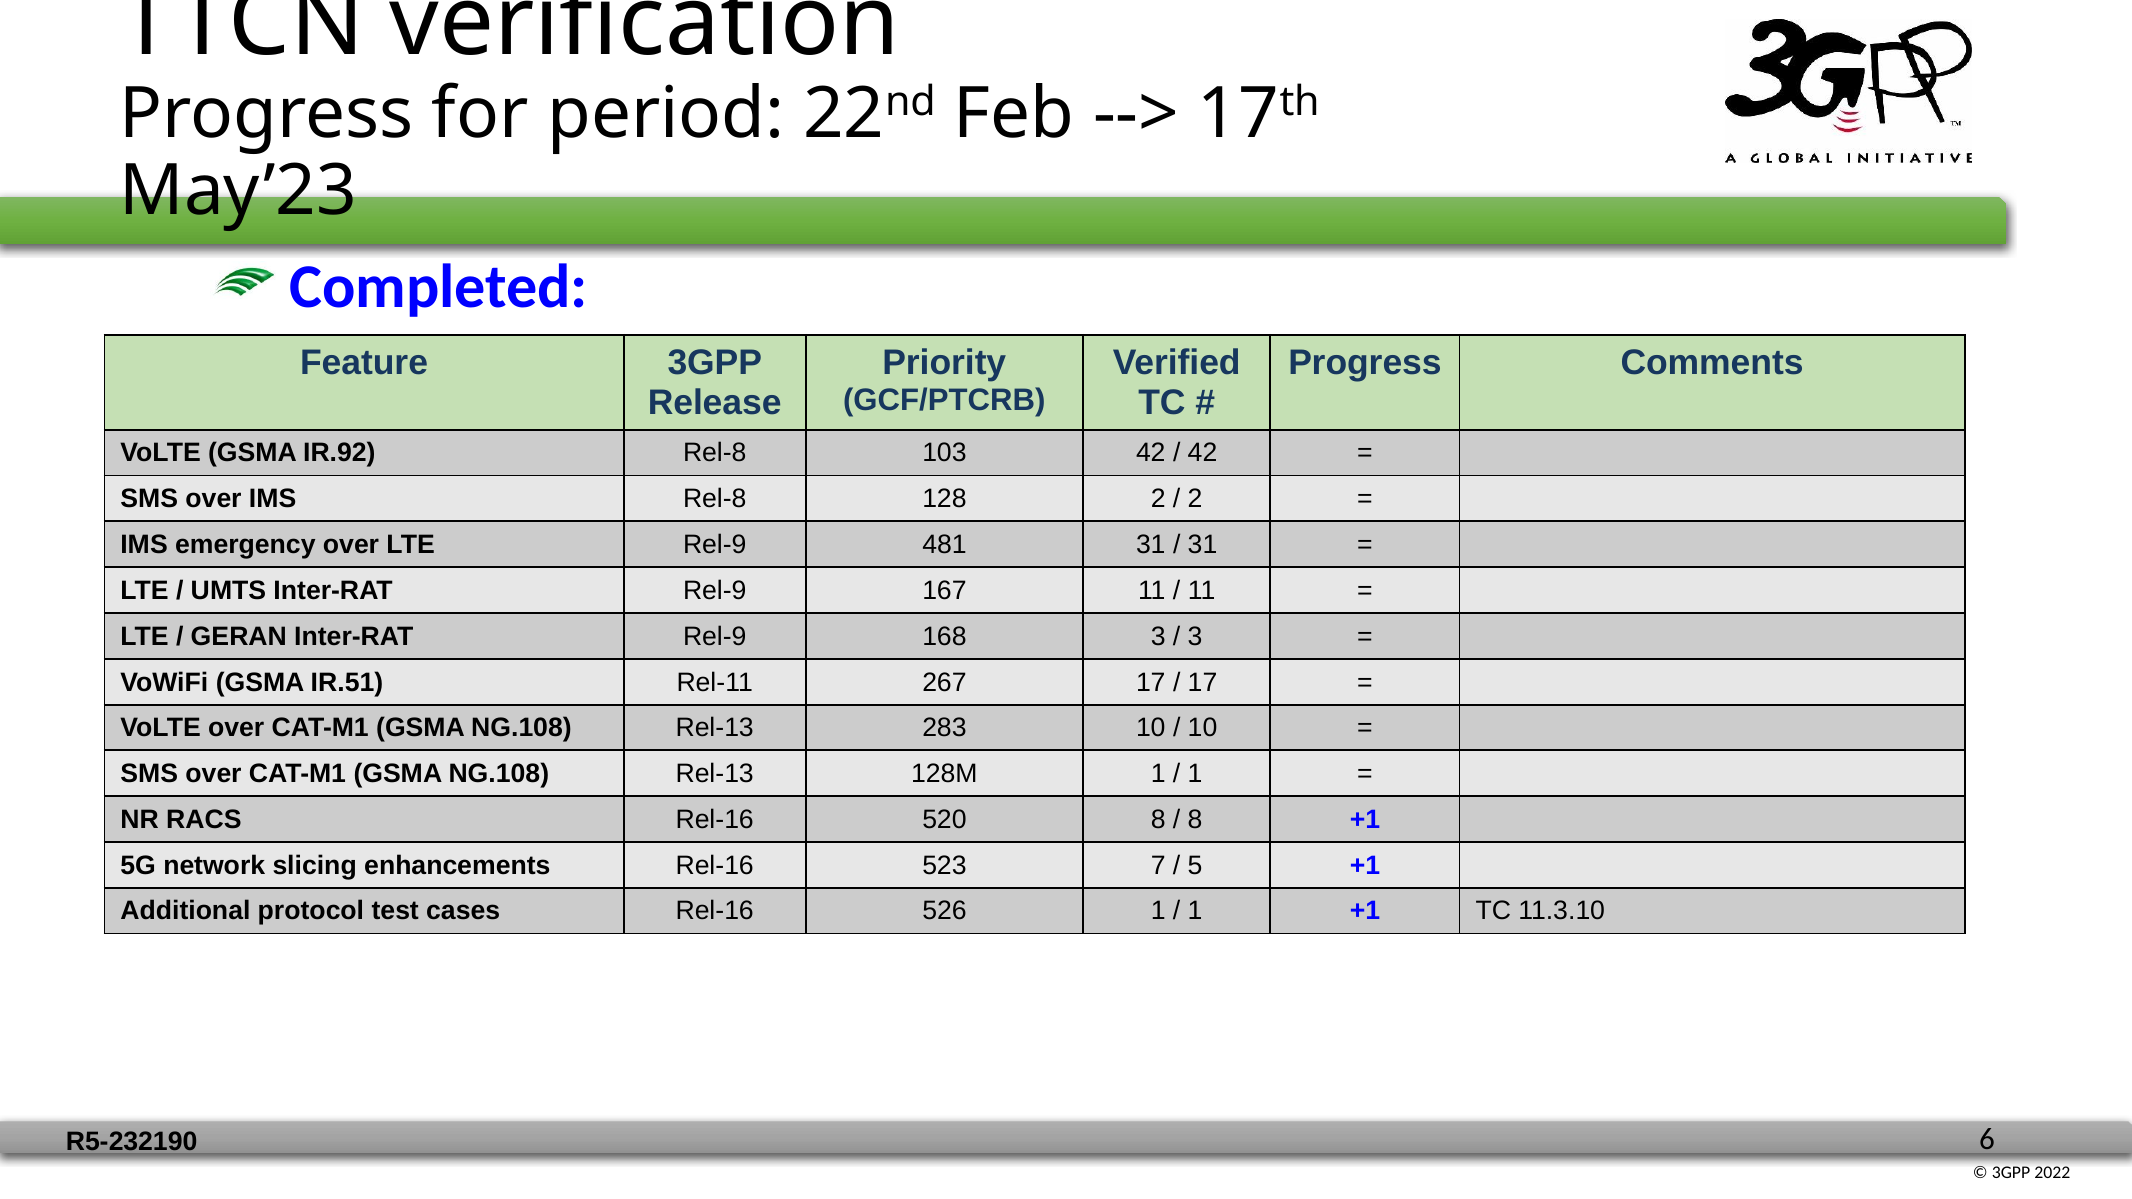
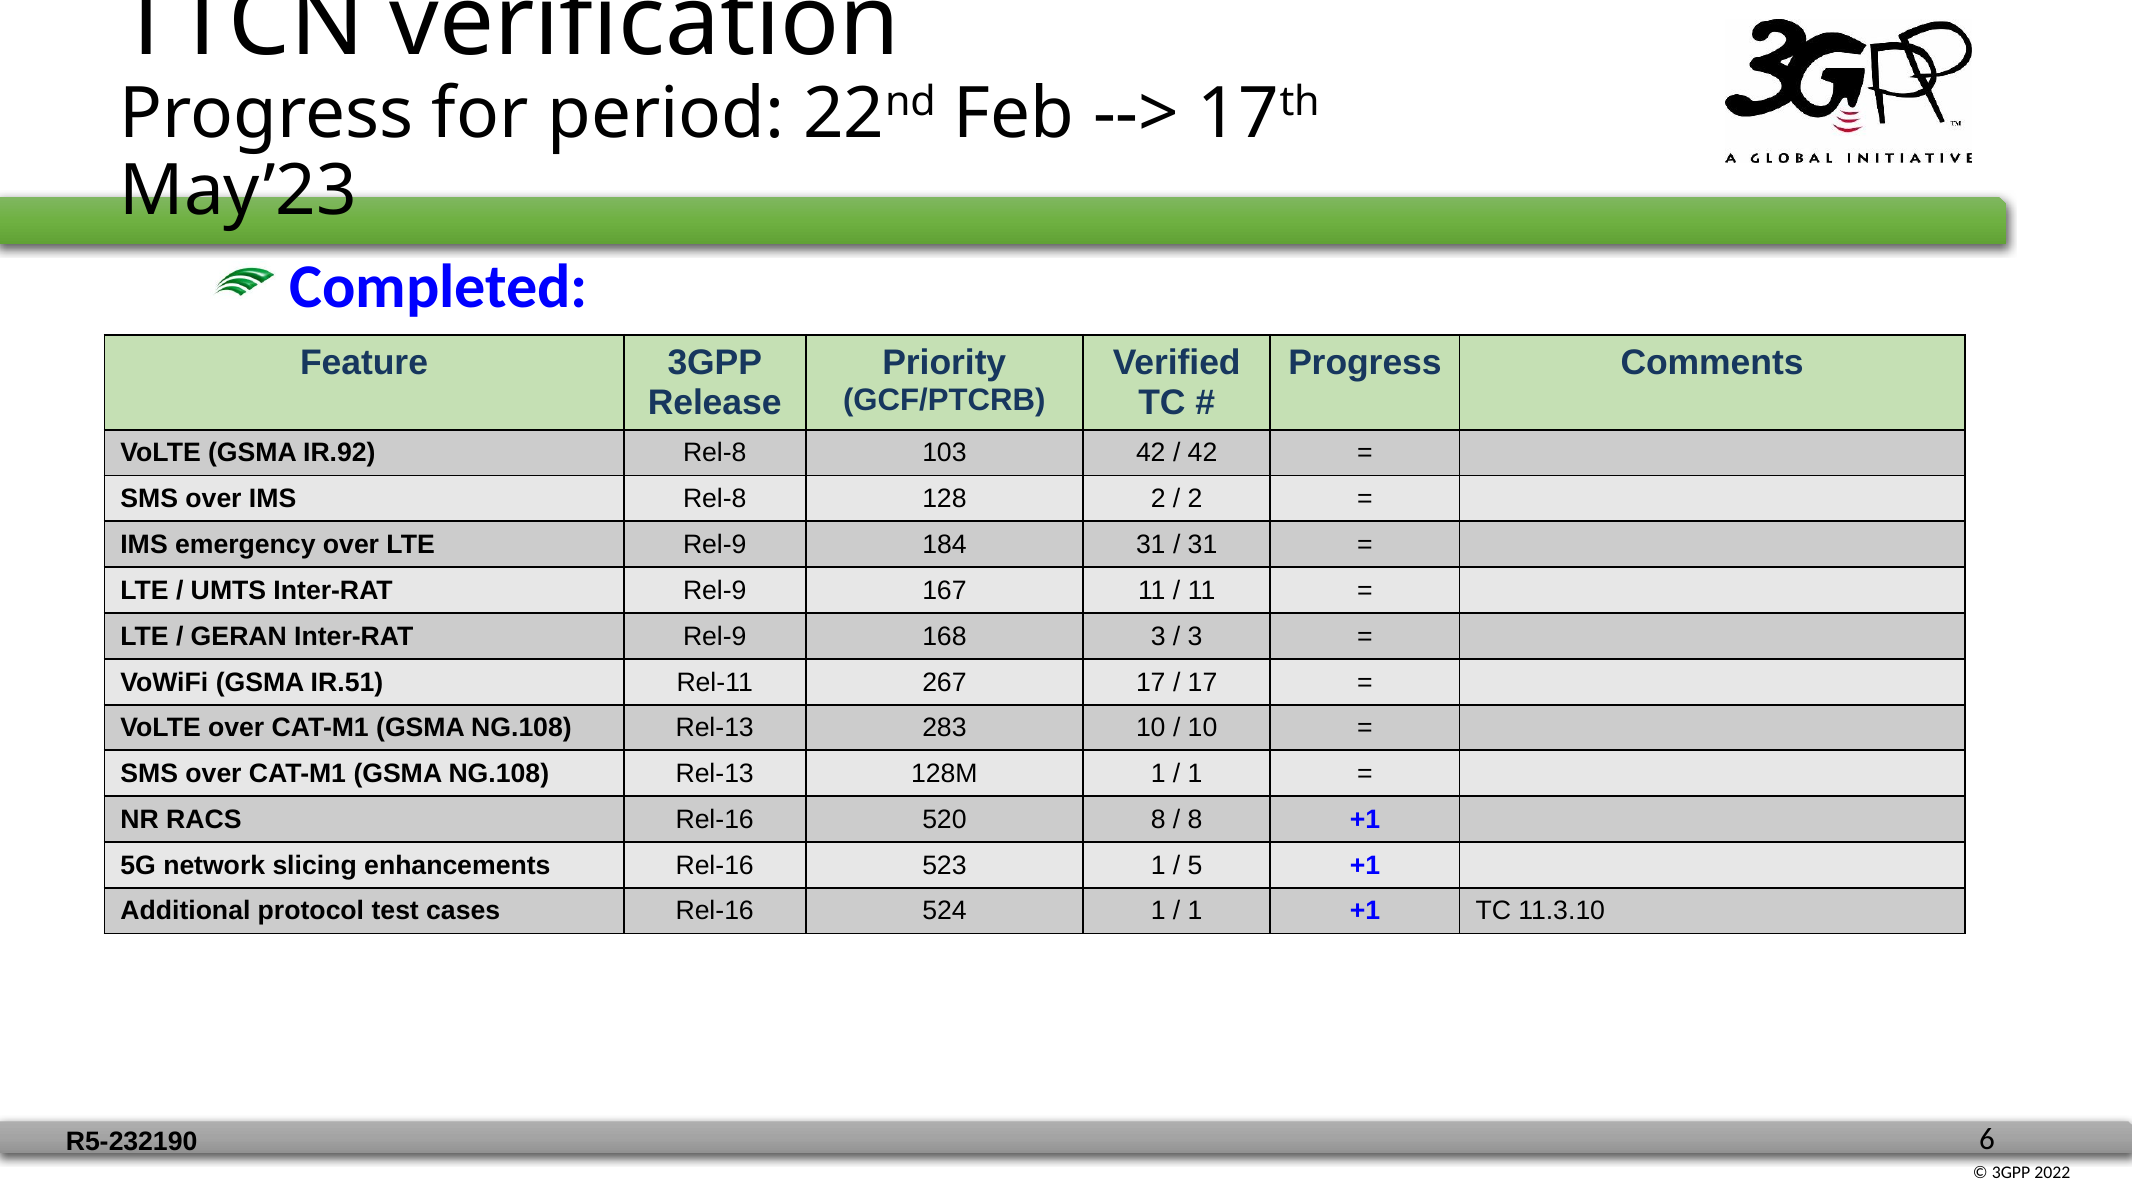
481: 481 -> 184
523 7: 7 -> 1
526: 526 -> 524
